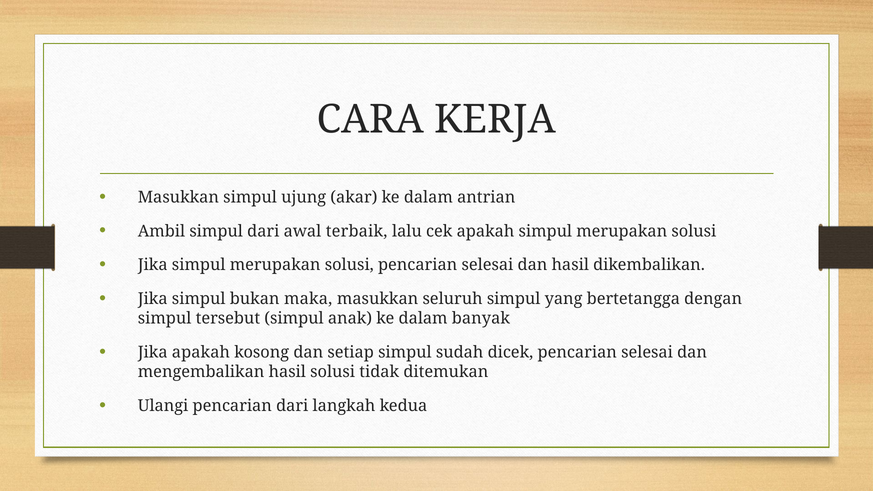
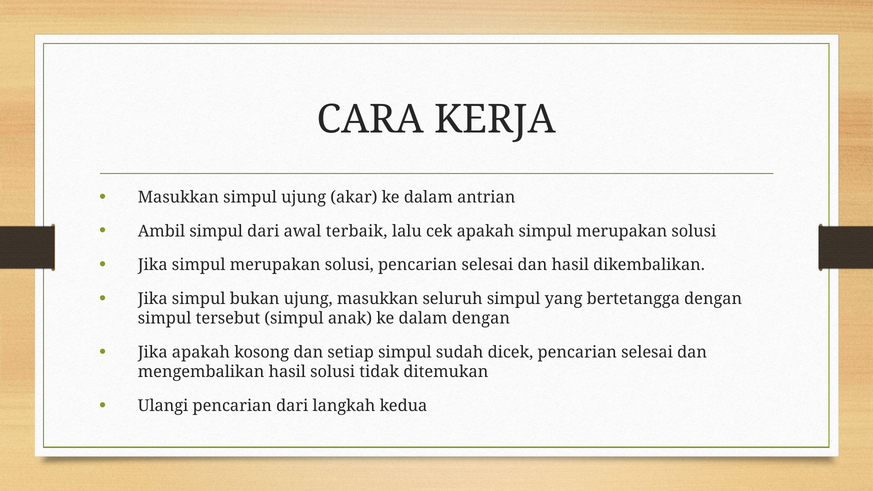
bukan maka: maka -> ujung
dalam banyak: banyak -> dengan
